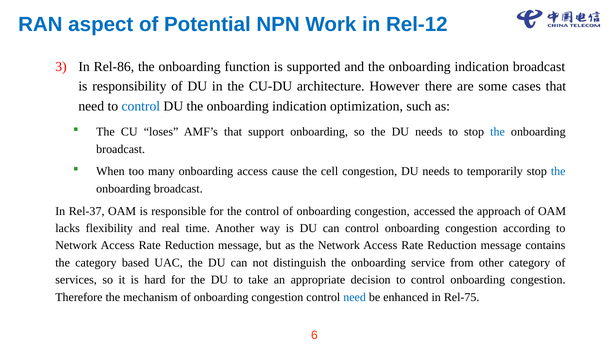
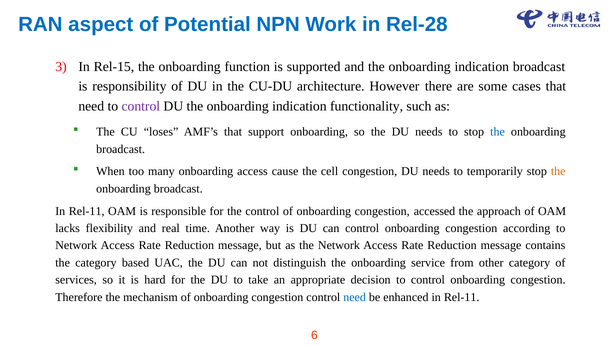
Rel-12: Rel-12 -> Rel-28
Rel-86: Rel-86 -> Rel-15
control at (141, 106) colour: blue -> purple
optimization: optimization -> functionality
the at (558, 172) colour: blue -> orange
Rel-37 at (87, 211): Rel-37 -> Rel-11
enhanced in Rel-75: Rel-75 -> Rel-11
